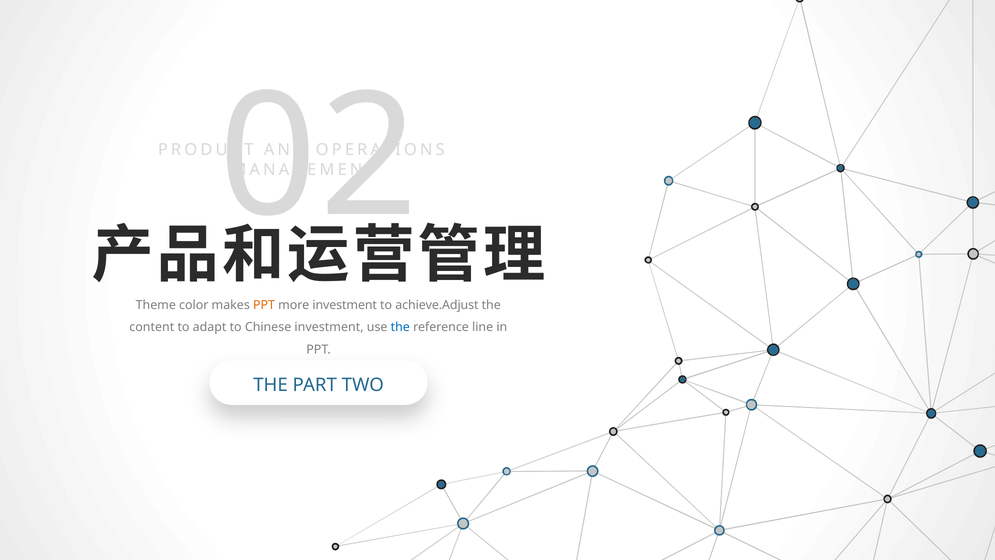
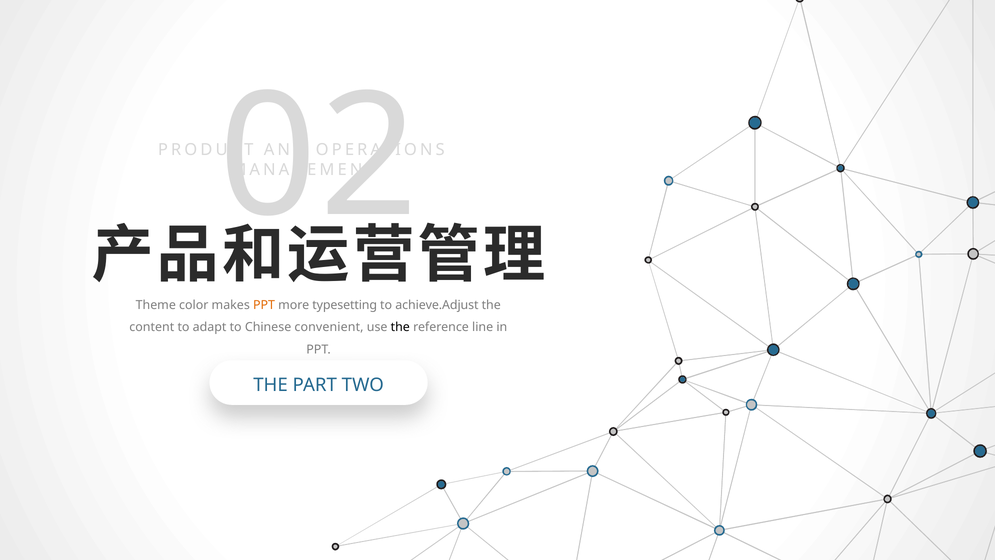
more investment: investment -> typesetting
Chinese investment: investment -> convenient
the at (400, 327) colour: blue -> black
